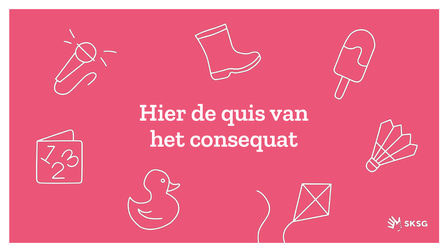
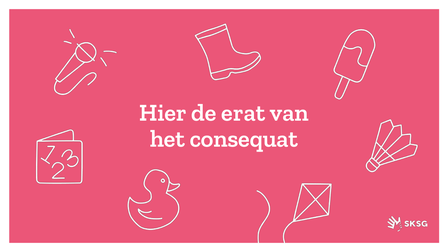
quis: quis -> erat
